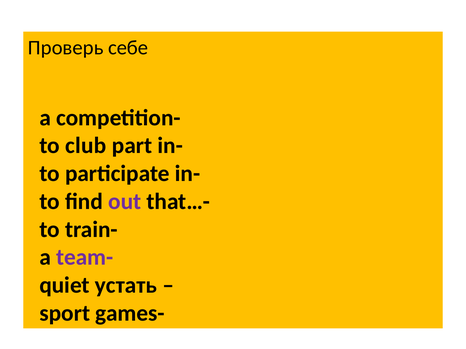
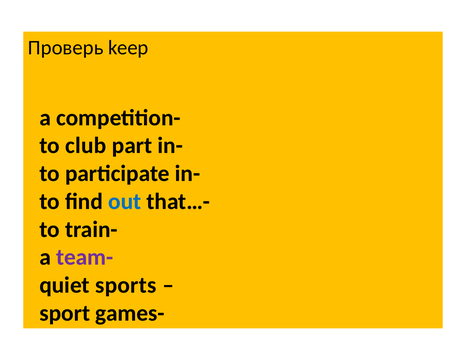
себе: себе -> keep
out colour: purple -> blue
устать: устать -> sports
